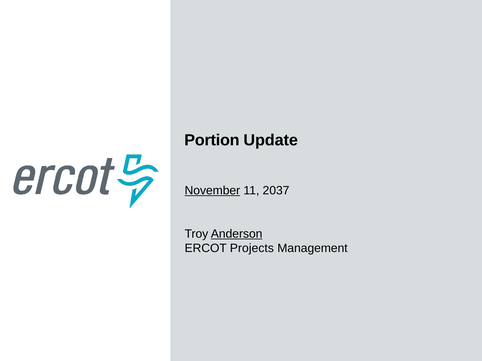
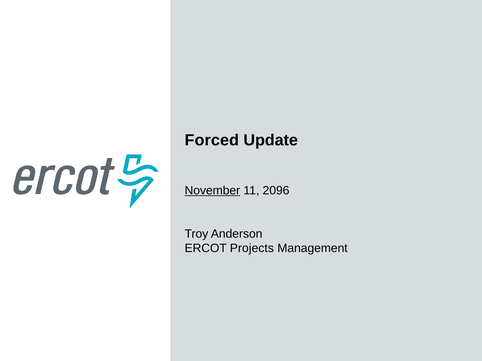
Portion: Portion -> Forced
2037: 2037 -> 2096
Anderson underline: present -> none
